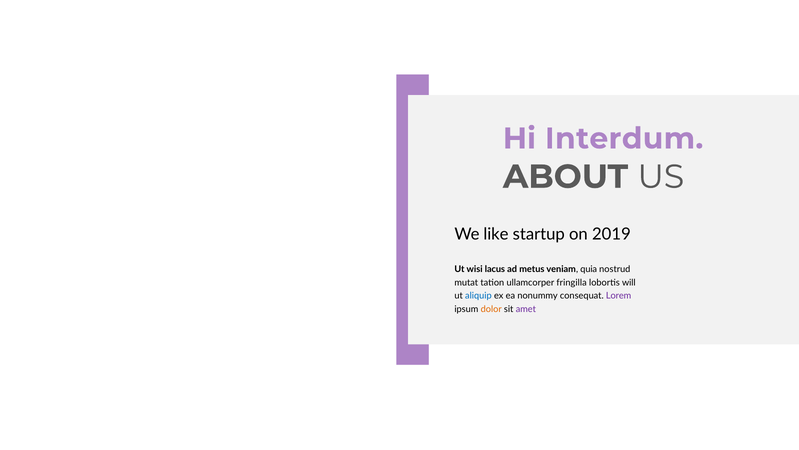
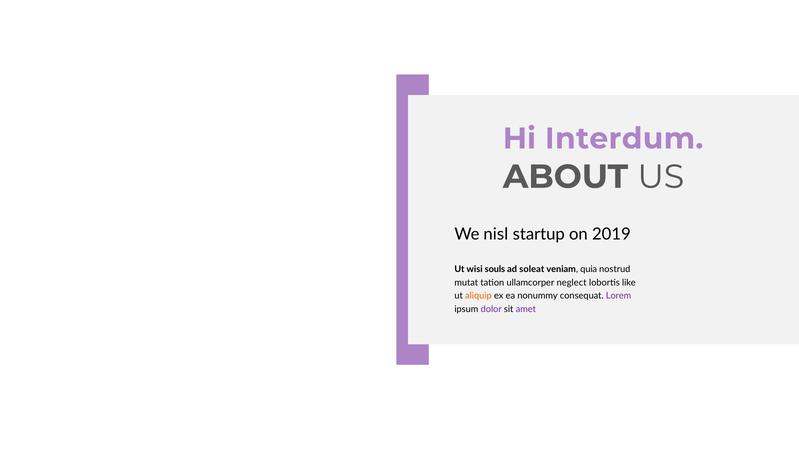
like: like -> nisl
lacus: lacus -> souls
metus: metus -> soleat
fringilla: fringilla -> neglect
will: will -> like
aliquip colour: blue -> orange
dolor colour: orange -> purple
